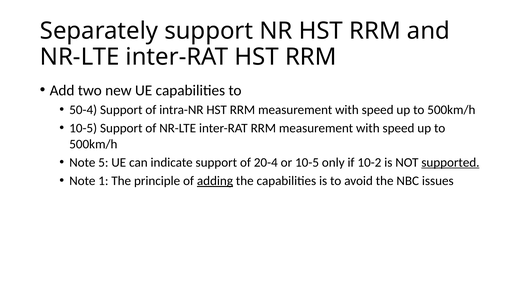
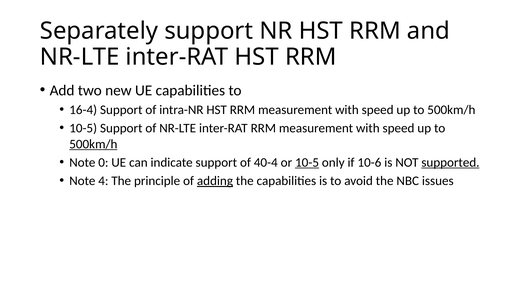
50-4: 50-4 -> 16-4
500km/h at (93, 144) underline: none -> present
5: 5 -> 0
20-4: 20-4 -> 40-4
10-5 at (307, 163) underline: none -> present
10-2: 10-2 -> 10-6
1: 1 -> 4
